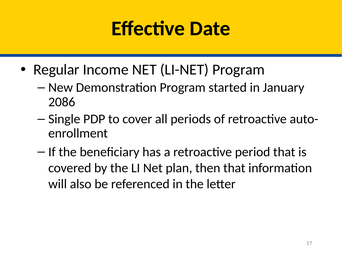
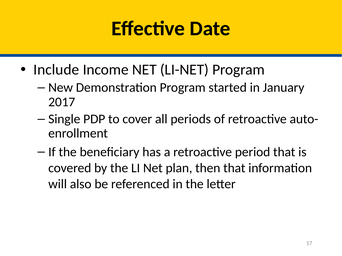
Regular: Regular -> Include
2086: 2086 -> 2017
